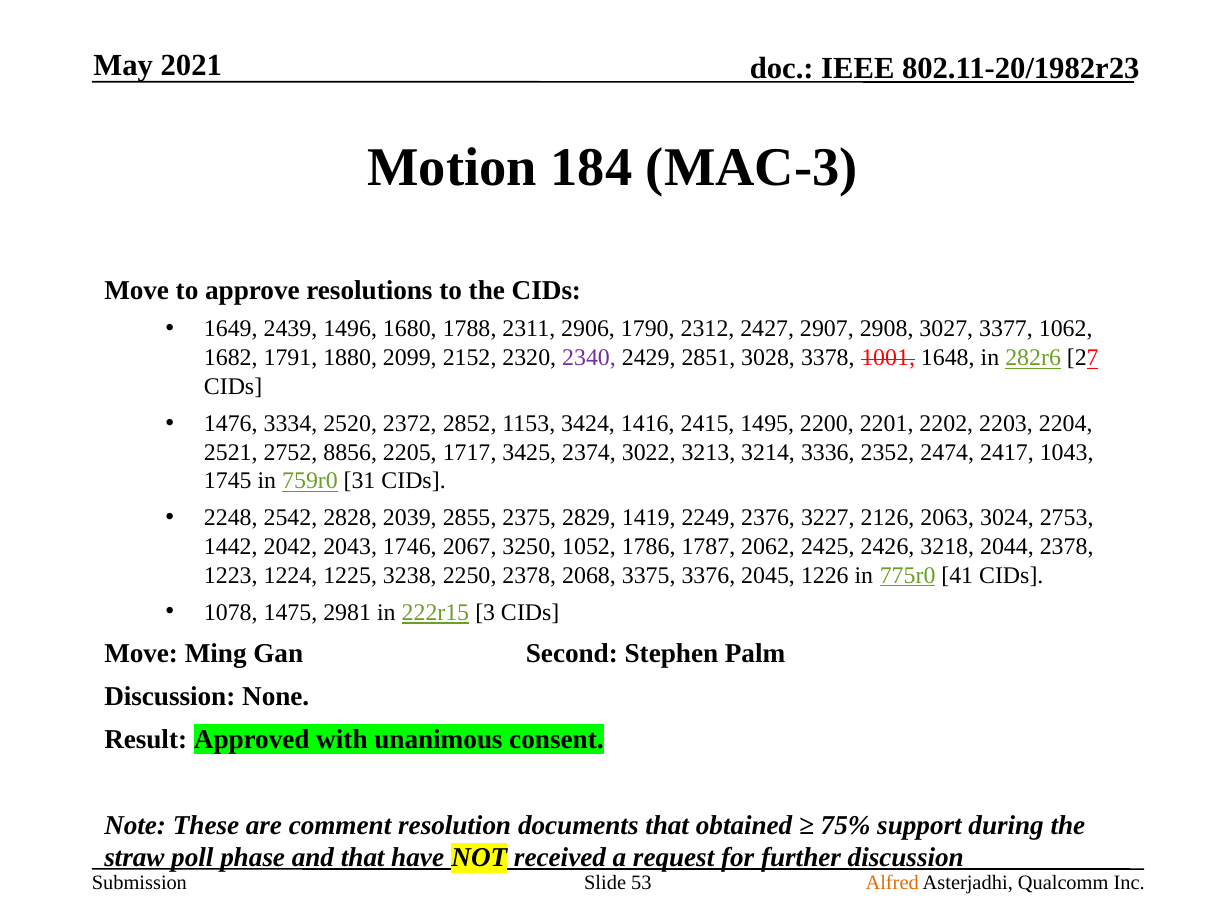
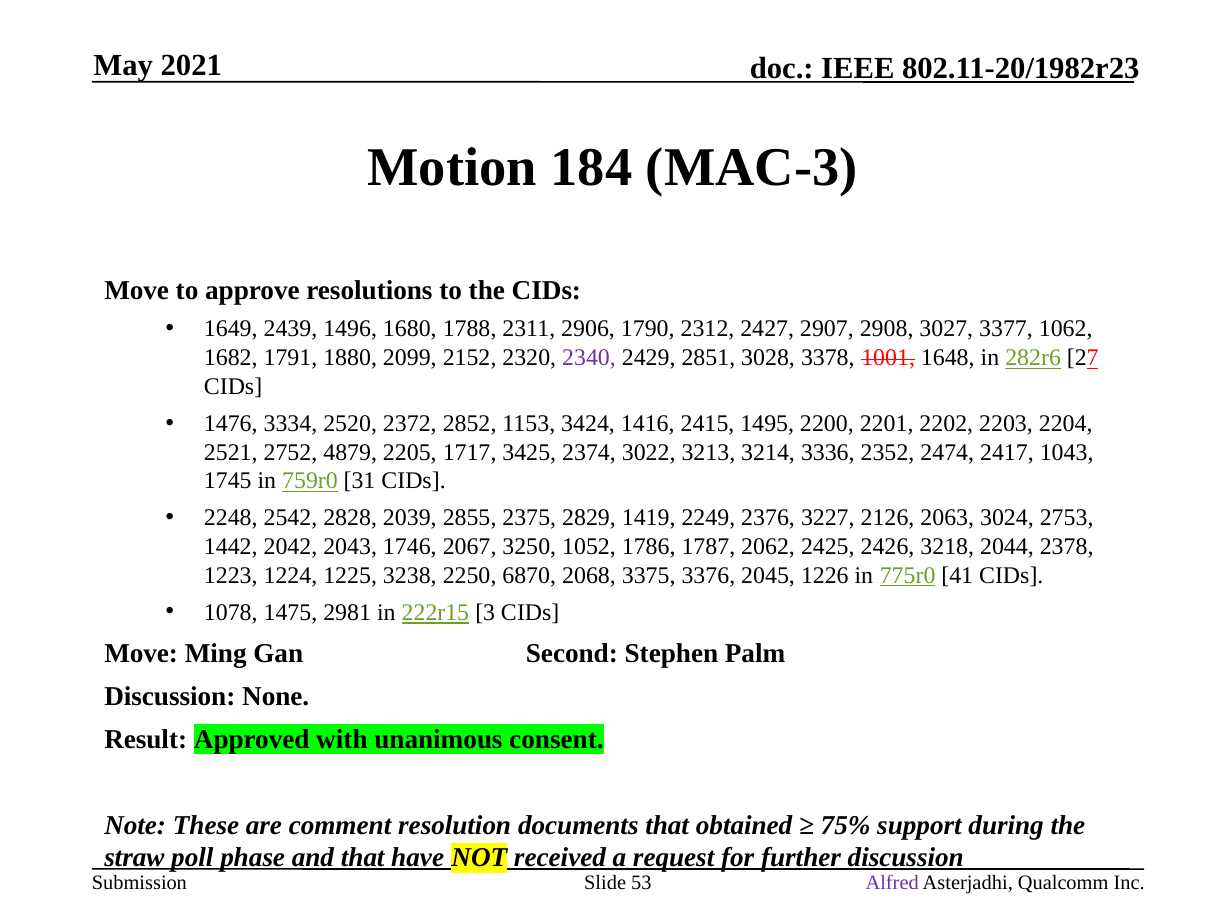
8856: 8856 -> 4879
2250 2378: 2378 -> 6870
Alfred colour: orange -> purple
